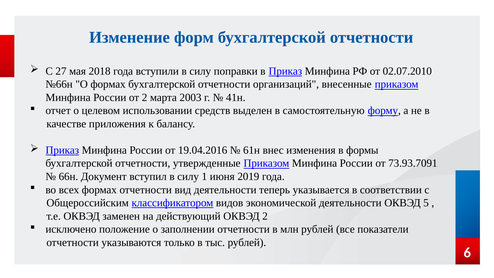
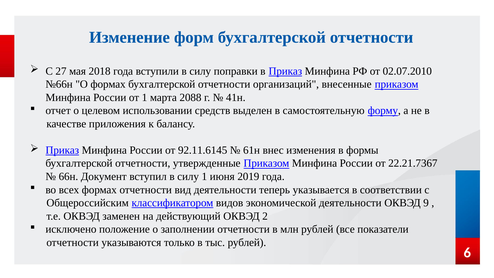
от 2: 2 -> 1
2003: 2003 -> 2088
19.04.2016: 19.04.2016 -> 92.11.6145
73.93.7091: 73.93.7091 -> 22.21.7367
5: 5 -> 9
